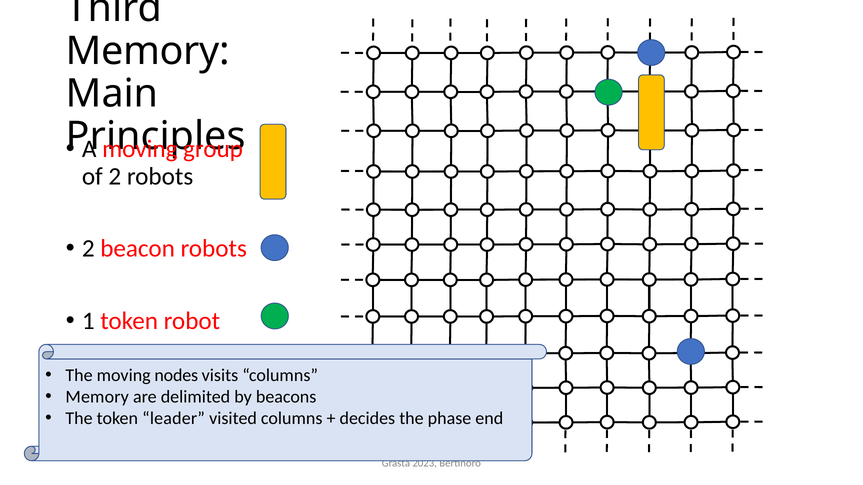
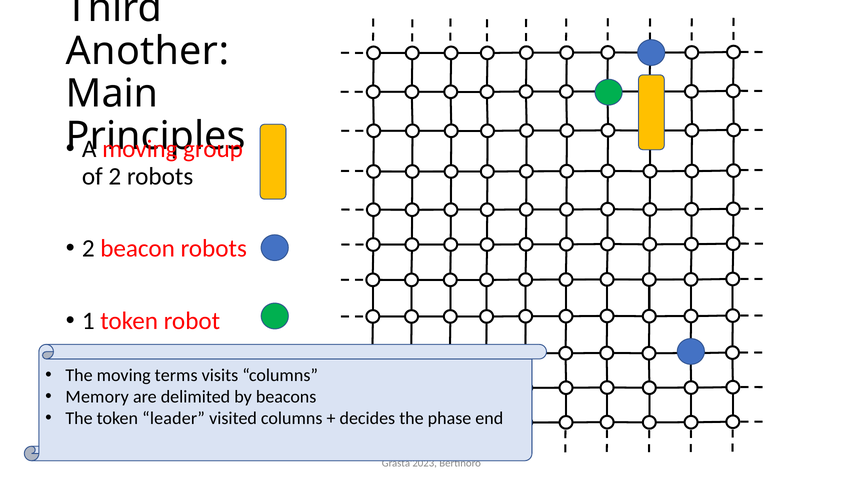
Memory at (148, 51): Memory -> Another
nodes: nodes -> terms
